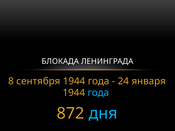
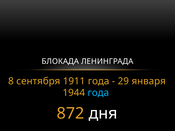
сентября 1944: 1944 -> 1911
24: 24 -> 29
дня colour: light blue -> white
